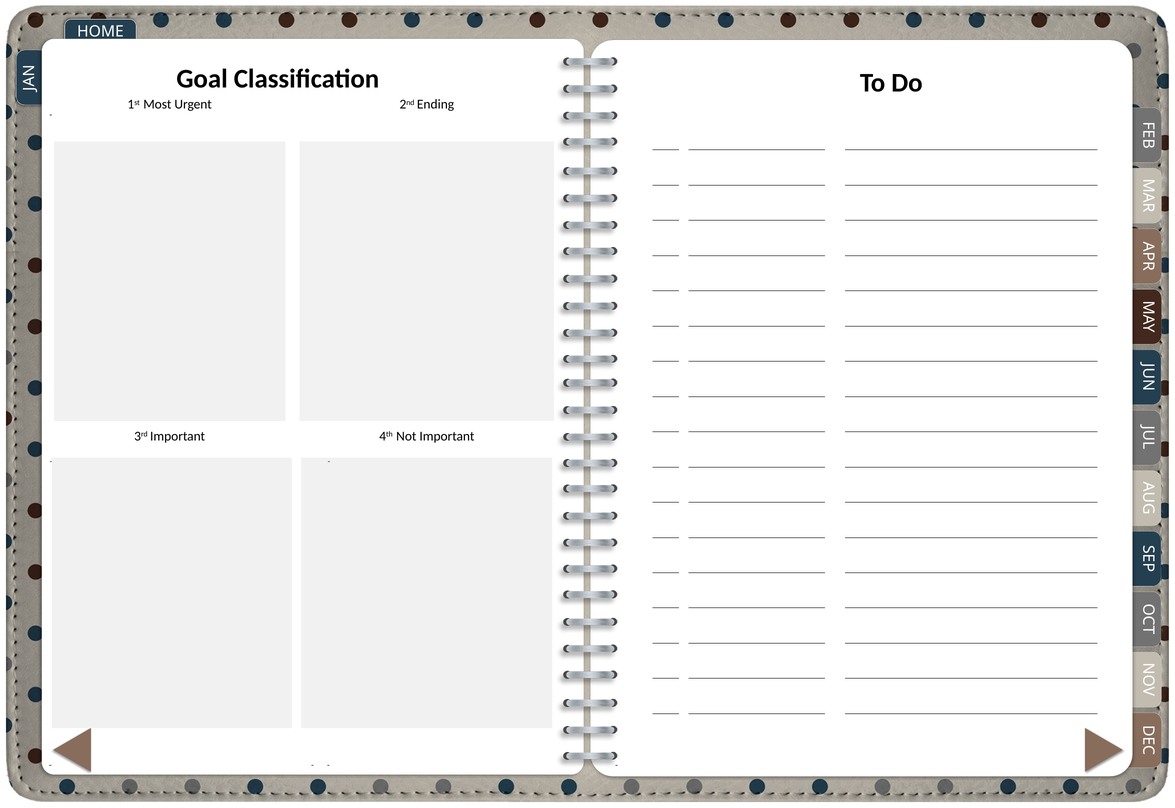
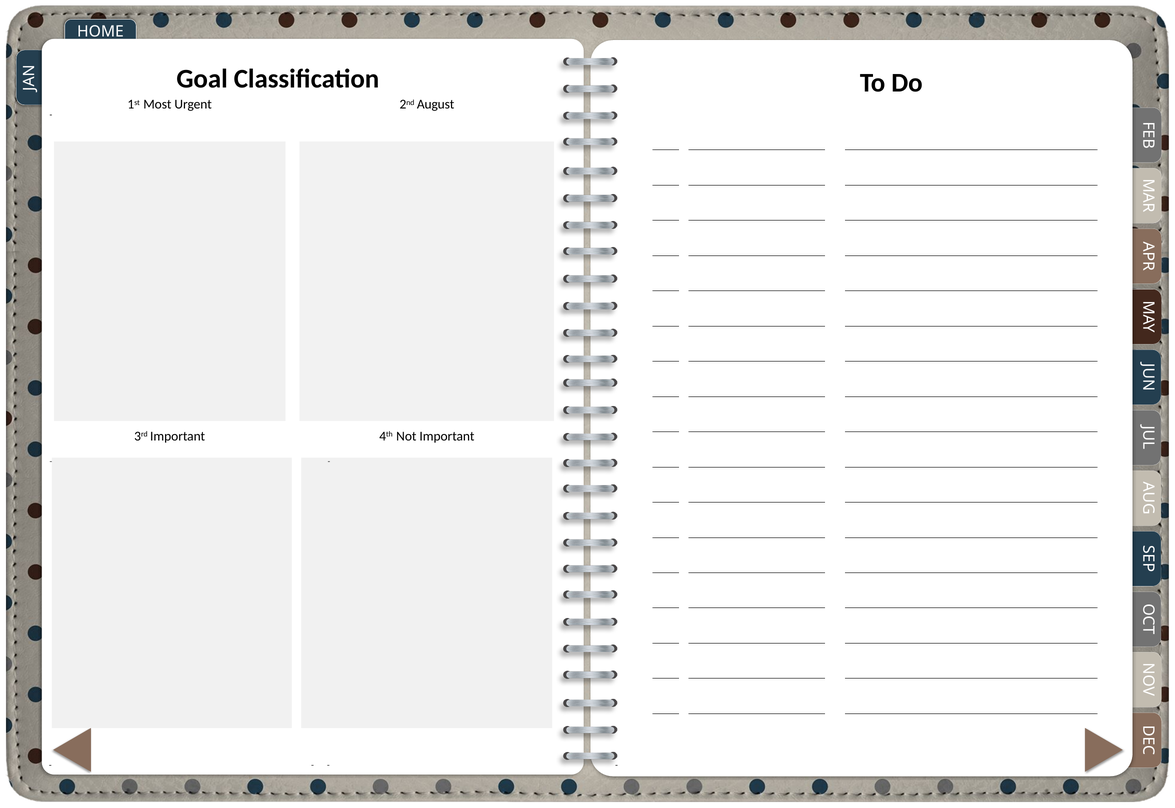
Ending: Ending -> August
